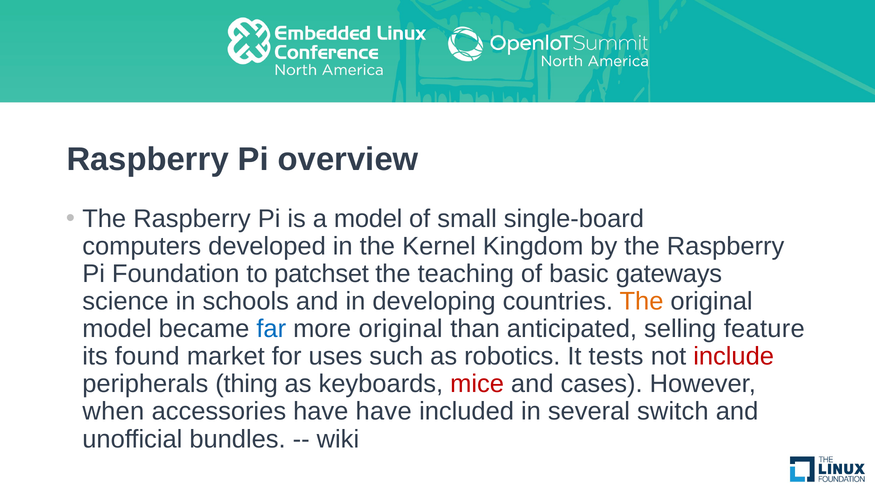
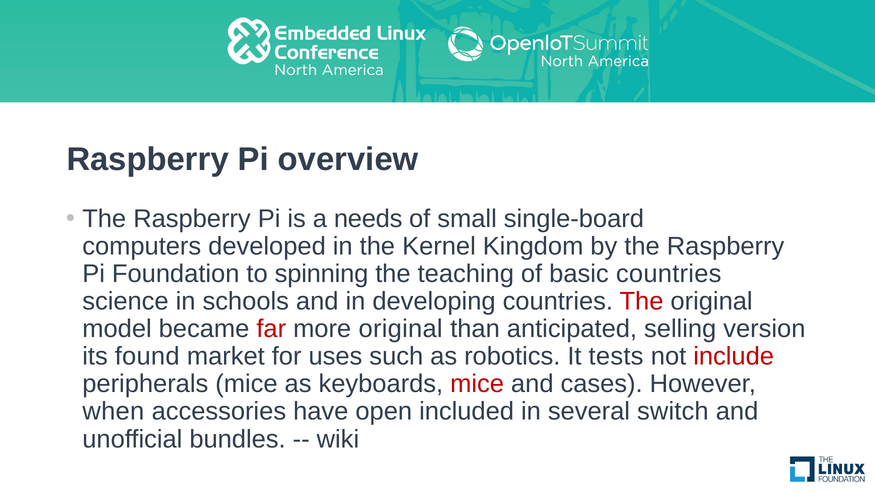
a model: model -> needs
patchset: patchset -> spinning
basic gateways: gateways -> countries
The at (642, 301) colour: orange -> red
far colour: blue -> red
feature: feature -> version
peripherals thing: thing -> mice
have have: have -> open
